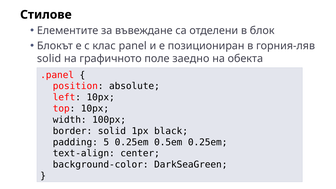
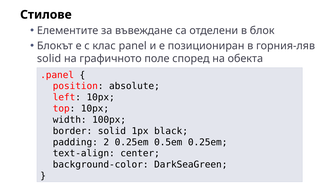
заедно: заедно -> според
5: 5 -> 2
